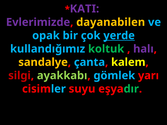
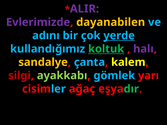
KATI: KATI -> ALIR
opak: opak -> adını
koltuk underline: none -> present
suyu: suyu -> ağaç
